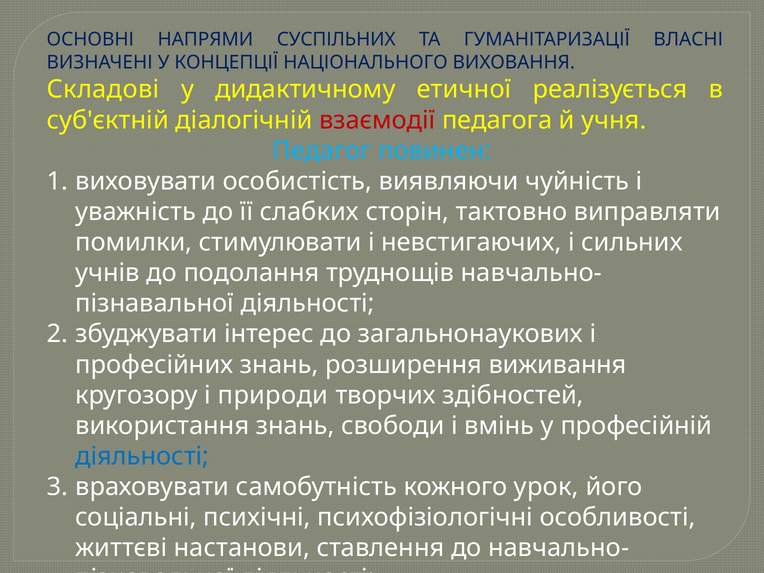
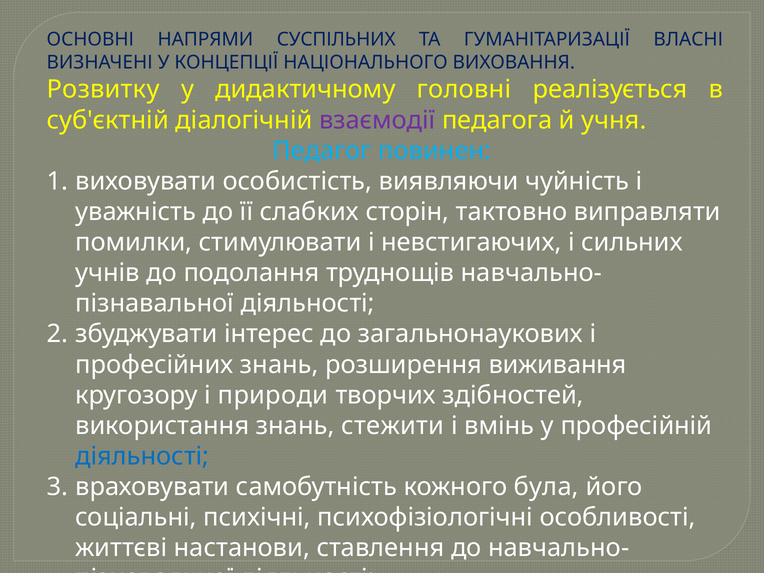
Складові: Складові -> Розвитку
етичної: етичної -> головні
взаємодії colour: red -> purple
свободи: свободи -> стежити
урок: урок -> була
